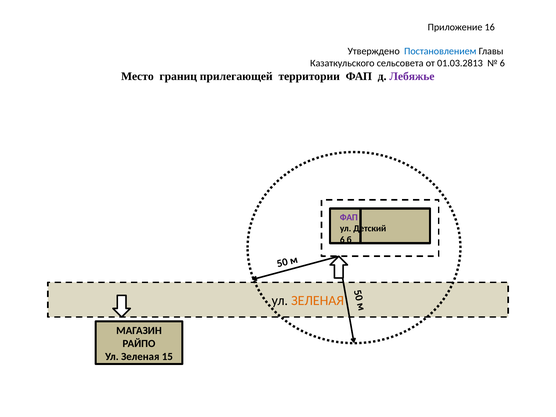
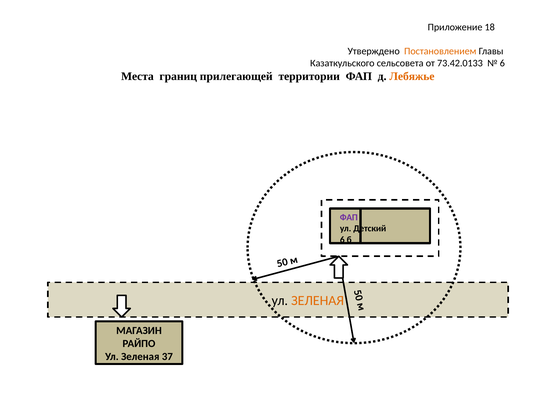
16: 16 -> 18
Постановлением colour: blue -> orange
01.03.2813: 01.03.2813 -> 73.42.0133
Место: Место -> Места
Лебяжье colour: purple -> orange
15: 15 -> 37
